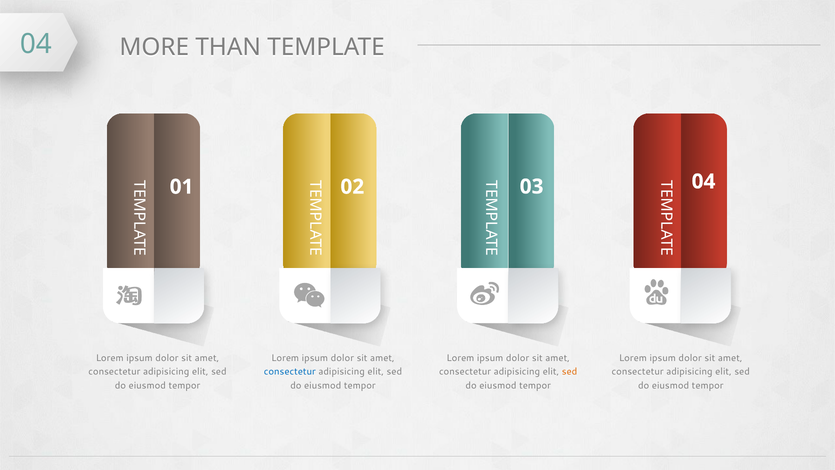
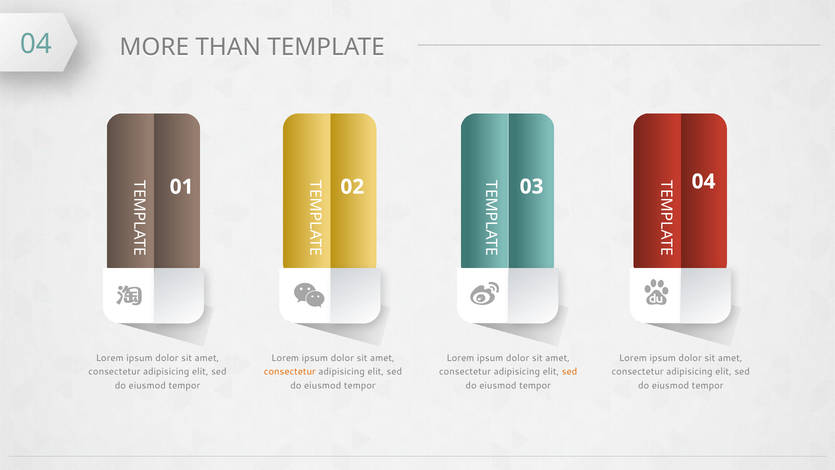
consectetur at (290, 371) colour: blue -> orange
